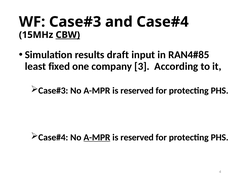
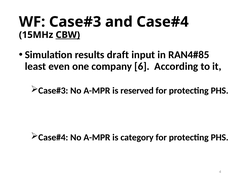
fixed: fixed -> even
3: 3 -> 6
A-MPR at (97, 137) underline: present -> none
reserved at (137, 137): reserved -> category
